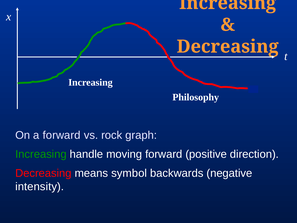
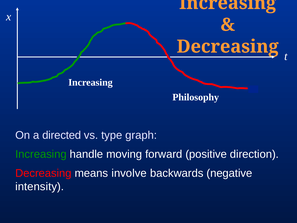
a forward: forward -> directed
rock: rock -> type
symbol: symbol -> involve
